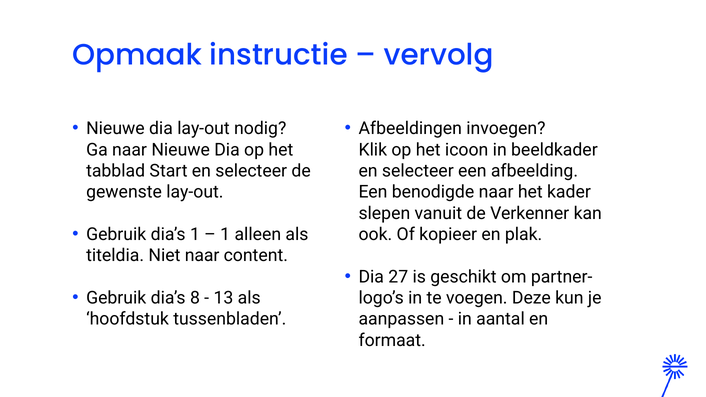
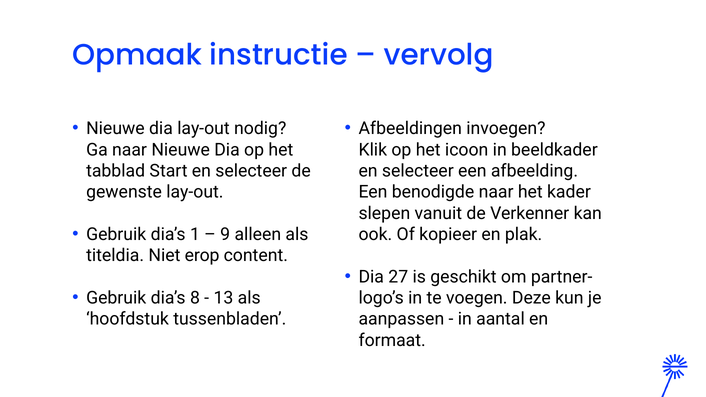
1 at (225, 234): 1 -> 9
Niet naar: naar -> erop
